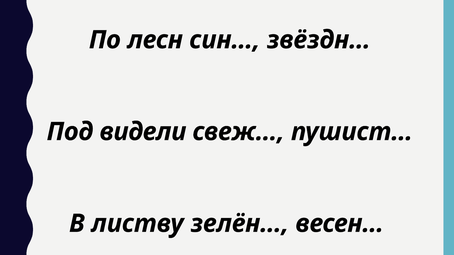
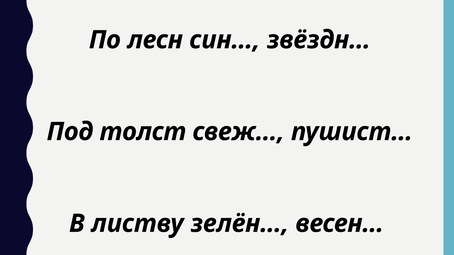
видели: видели -> толст
